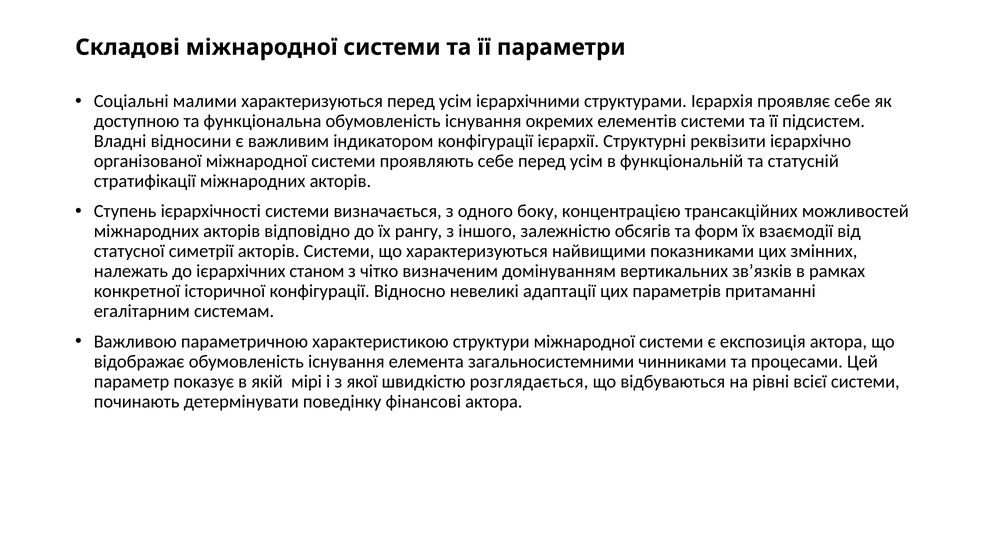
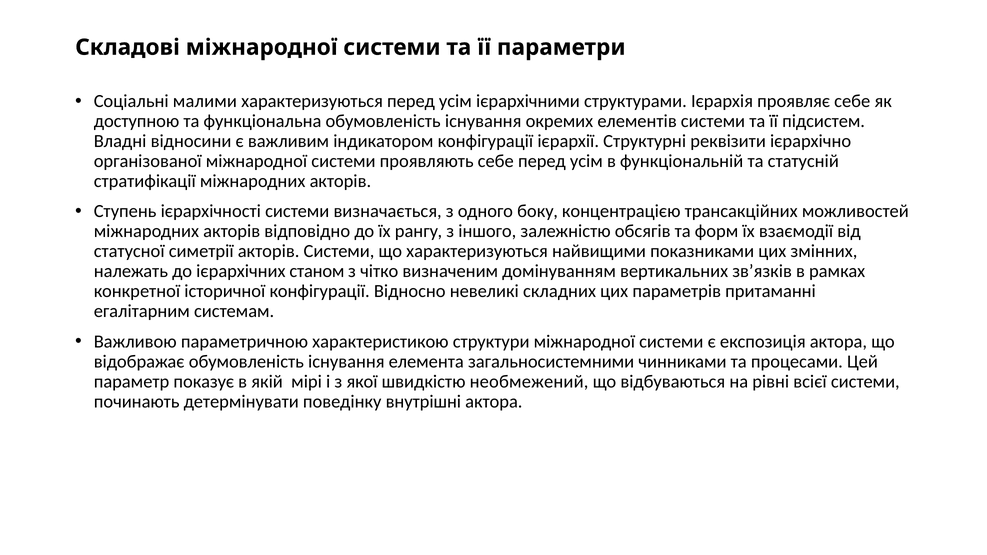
адаптації: адаптації -> складних
розглядається: розглядається -> необмежений
фінансові: фінансові -> внутрішні
